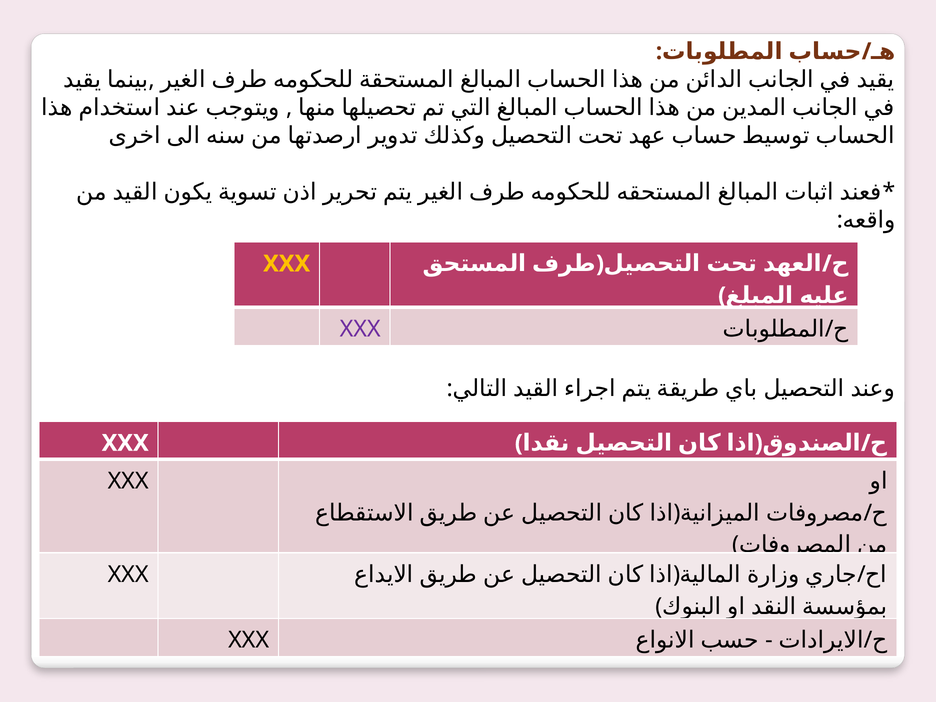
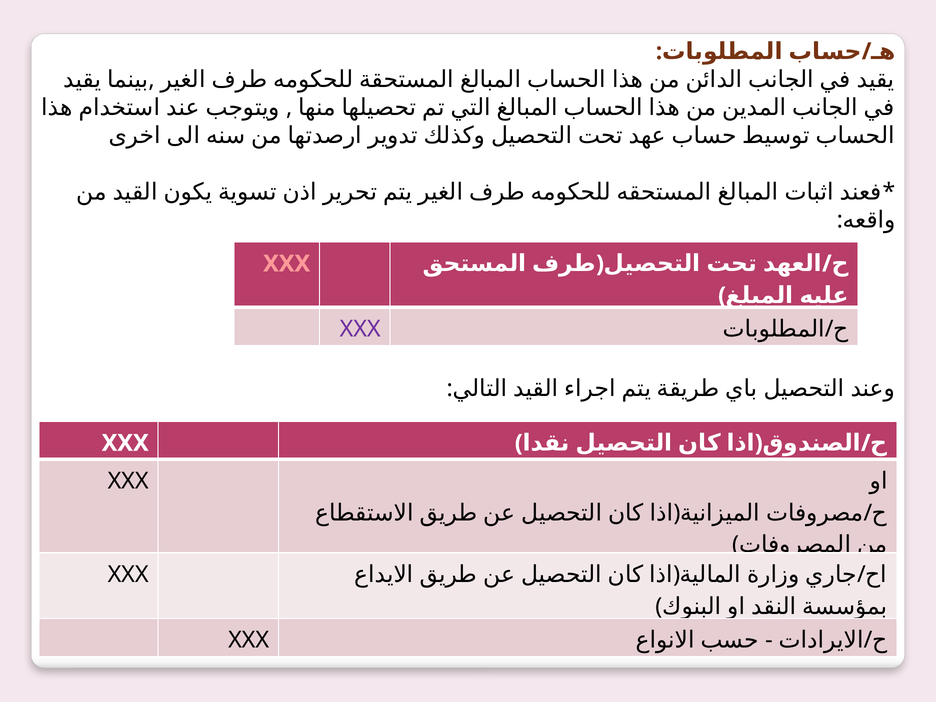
XXX at (287, 264) colour: yellow -> pink
